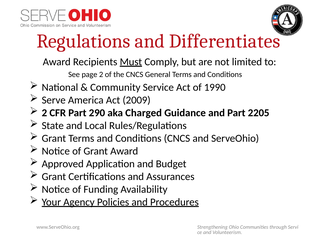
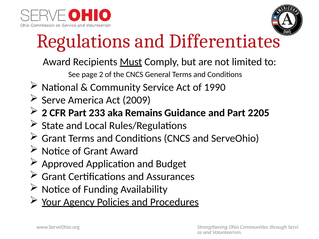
290: 290 -> 233
Charged: Charged -> Remains
